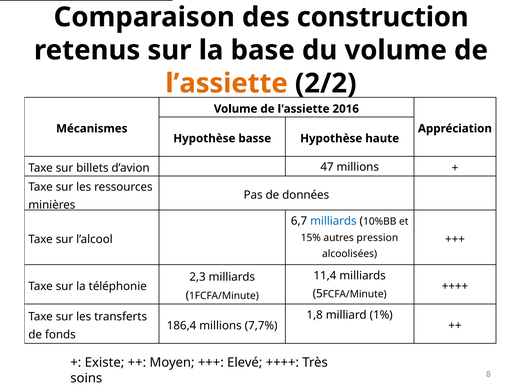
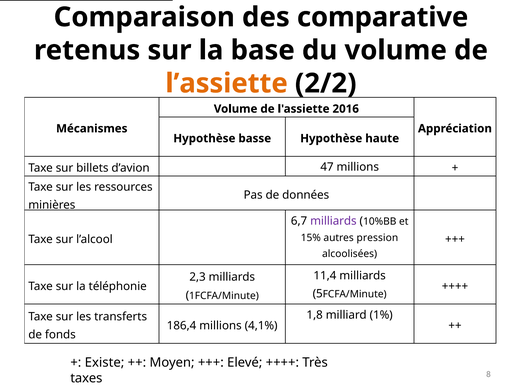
construction: construction -> comparative
milliards at (333, 221) colour: blue -> purple
7,7%: 7,7% -> 4,1%
soins: soins -> taxes
